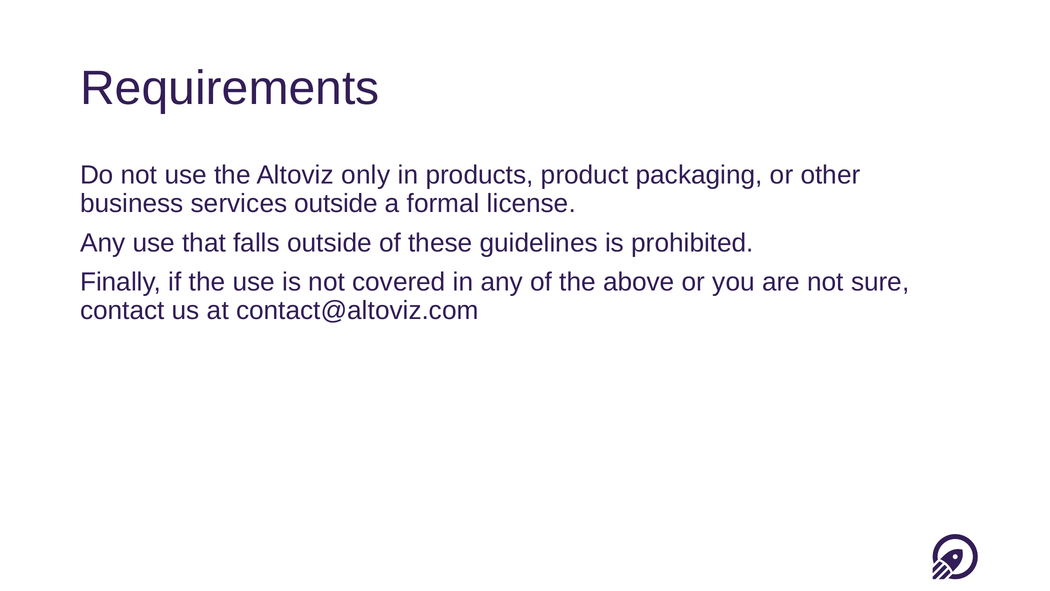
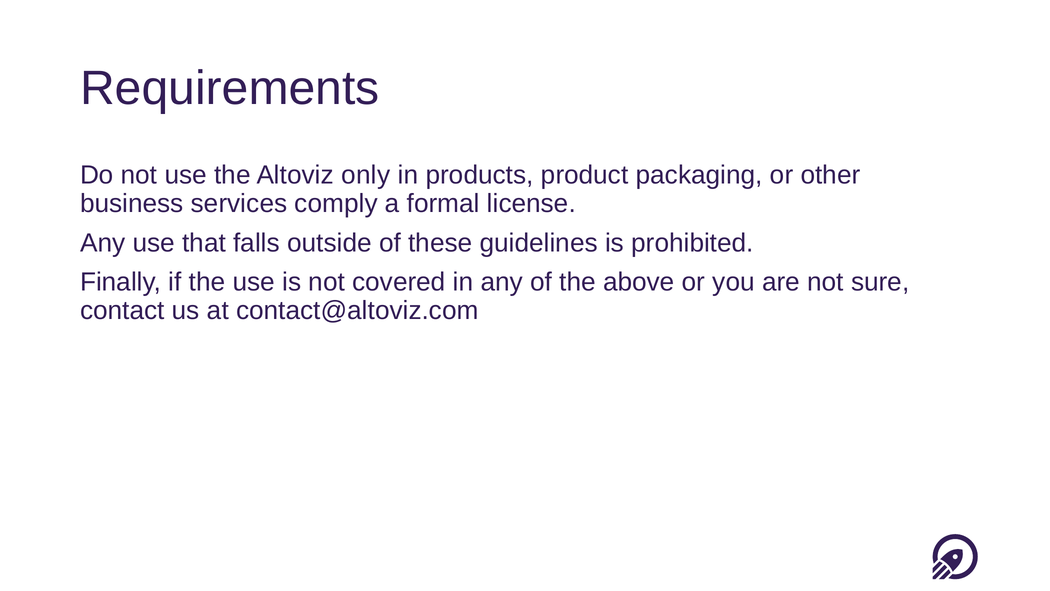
services outside: outside -> comply
